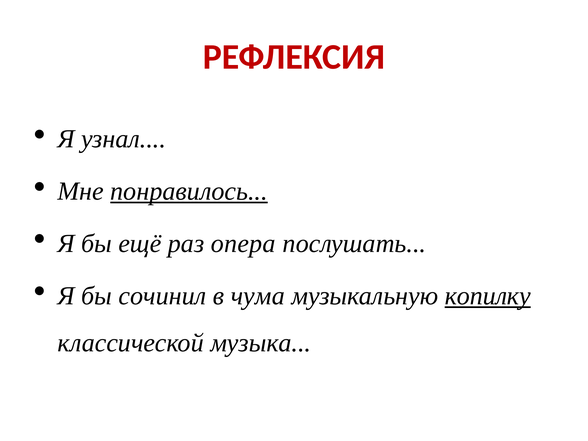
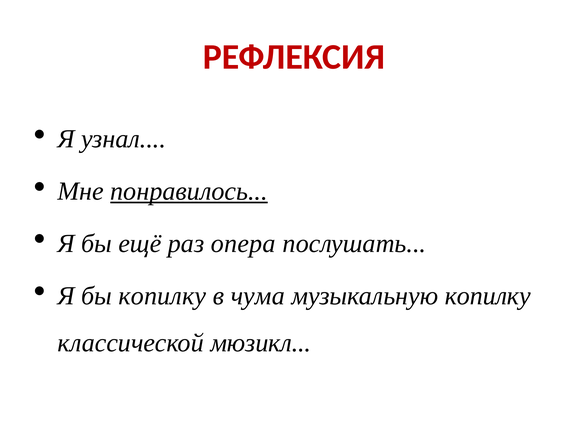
бы сочинил: сочинил -> копилку
копилку at (488, 296) underline: present -> none
музыка: музыка -> мюзикл
